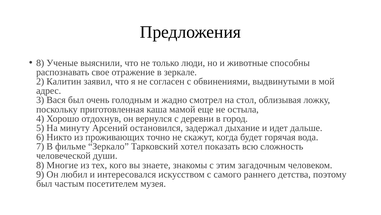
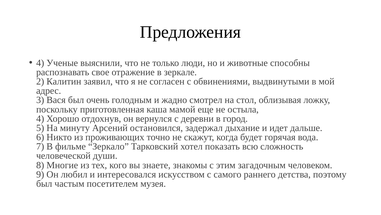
8 at (40, 63): 8 -> 4
